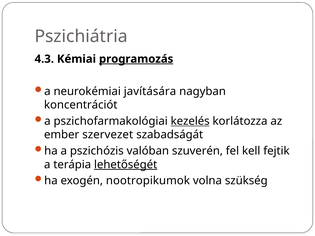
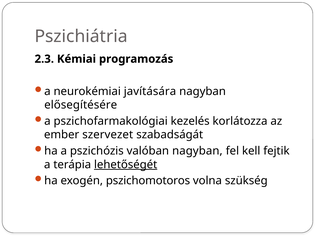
4.3: 4.3 -> 2.3
programozás underline: present -> none
koncentrációt: koncentrációt -> elősegítésére
kezelés underline: present -> none
valóban szuverén: szuverén -> nagyban
nootropikumok: nootropikumok -> pszichomotoros
